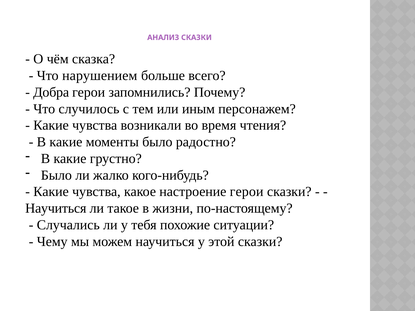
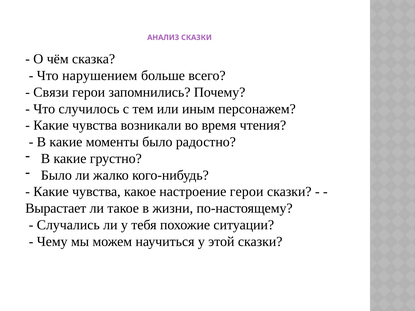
Добра: Добра -> Связи
Научиться at (56, 208): Научиться -> Вырастает
